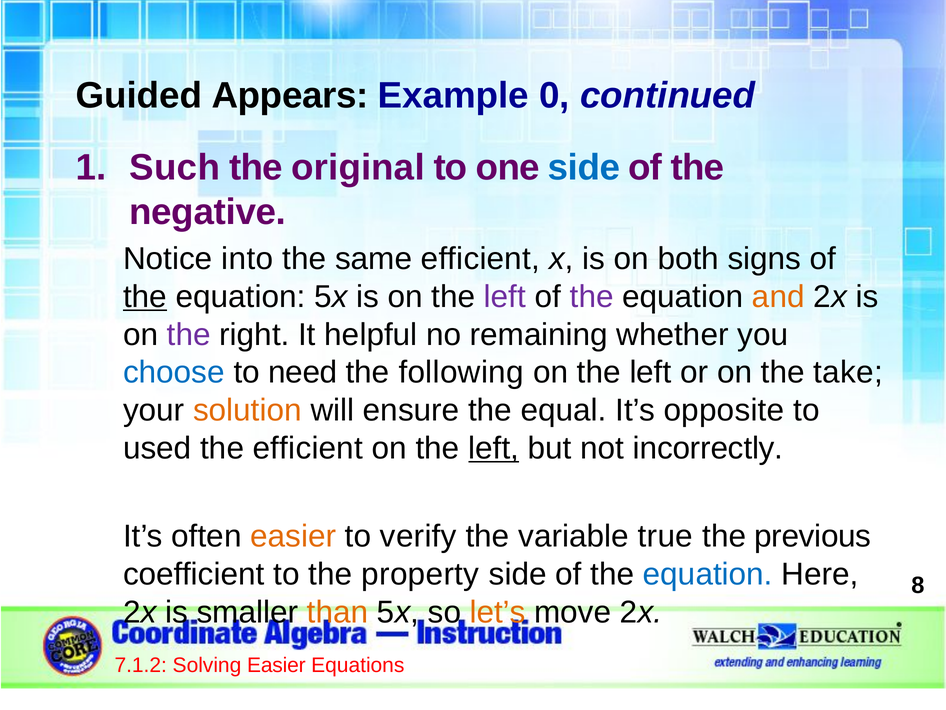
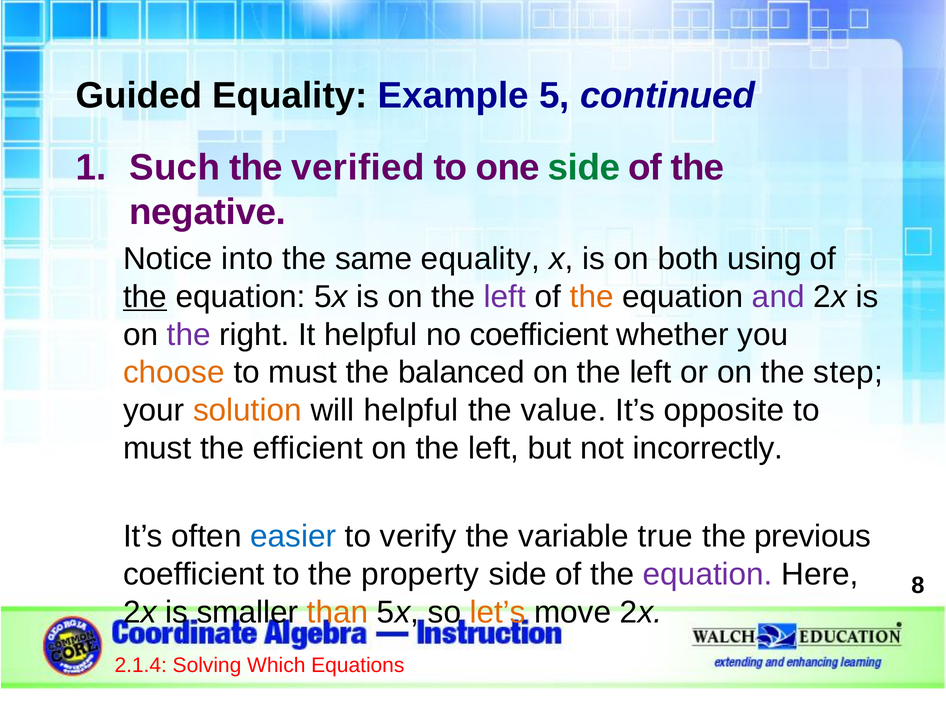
Guided Appears: Appears -> Equality
0: 0 -> 5
original: original -> verified
side at (584, 168) colour: blue -> green
same efficient: efficient -> equality
signs: signs -> using
the at (592, 297) colour: purple -> orange
and colour: orange -> purple
no remaining: remaining -> coefficient
choose colour: blue -> orange
need at (303, 372): need -> must
following: following -> balanced
take: take -> step
will ensure: ensure -> helpful
equal: equal -> value
used at (157, 448): used -> must
left at (494, 448) underline: present -> none
easier at (293, 536) colour: orange -> blue
equation at (708, 574) colour: blue -> purple
7.1.2: 7.1.2 -> 2.1.4
Solving Easier: Easier -> Which
